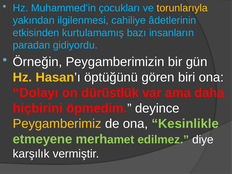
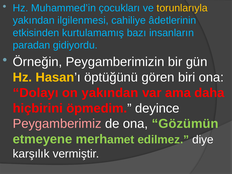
on dürüstlük: dürüstlük -> yakından
Peygamberimiz colour: yellow -> pink
Kesinlikle: Kesinlikle -> Gözümün
